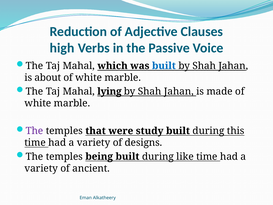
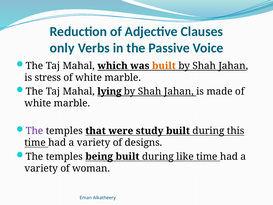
high: high -> only
built at (164, 66) colour: blue -> orange
about: about -> stress
ancient: ancient -> woman
